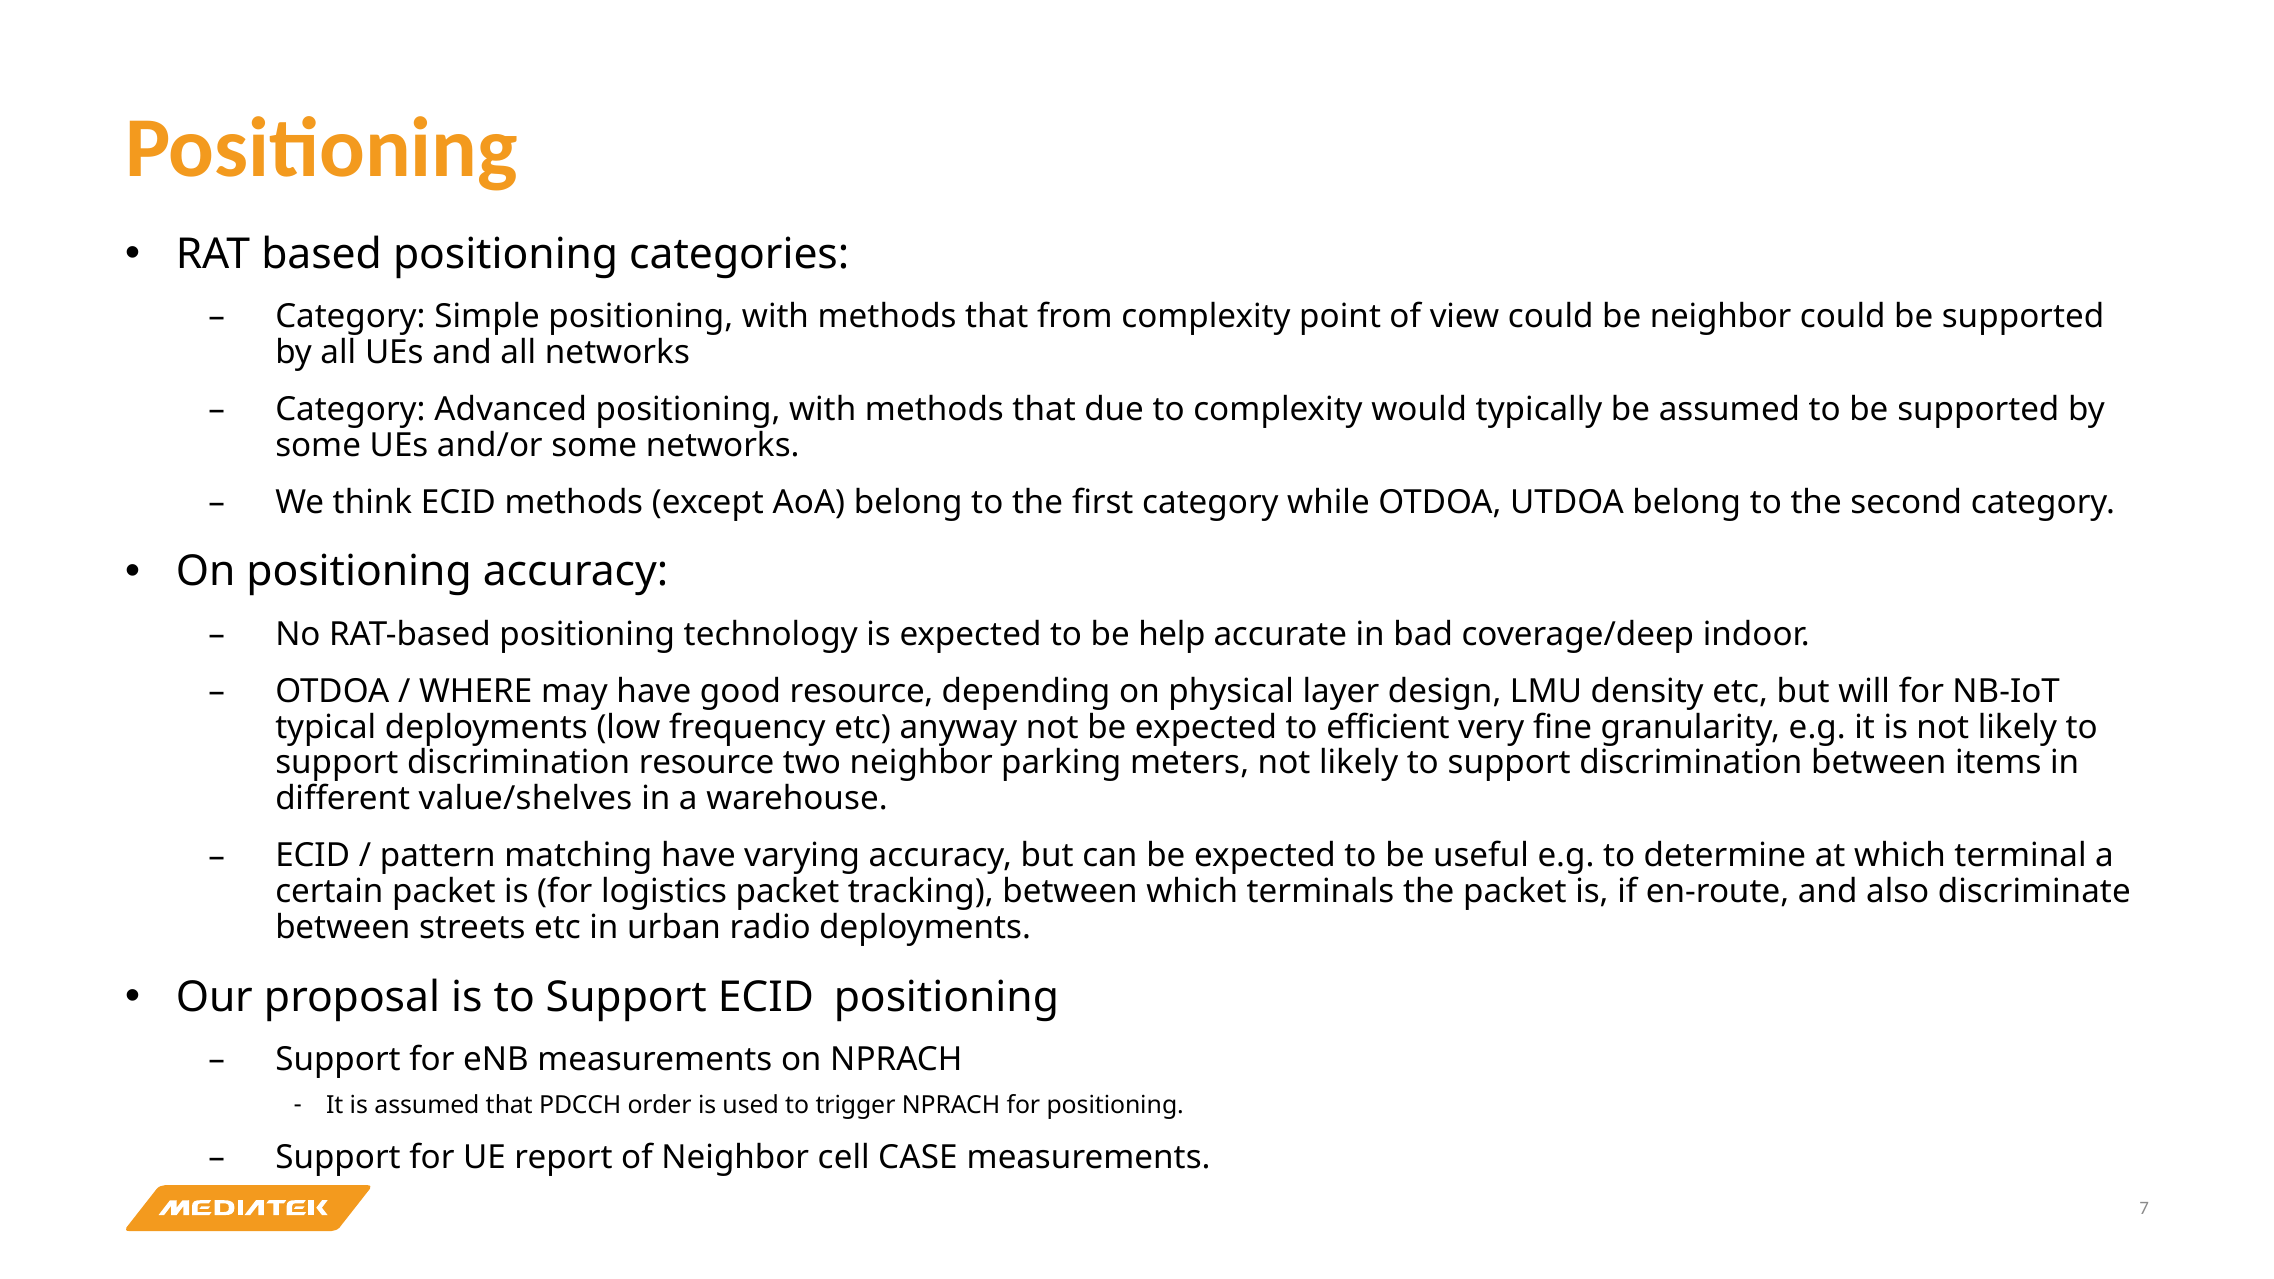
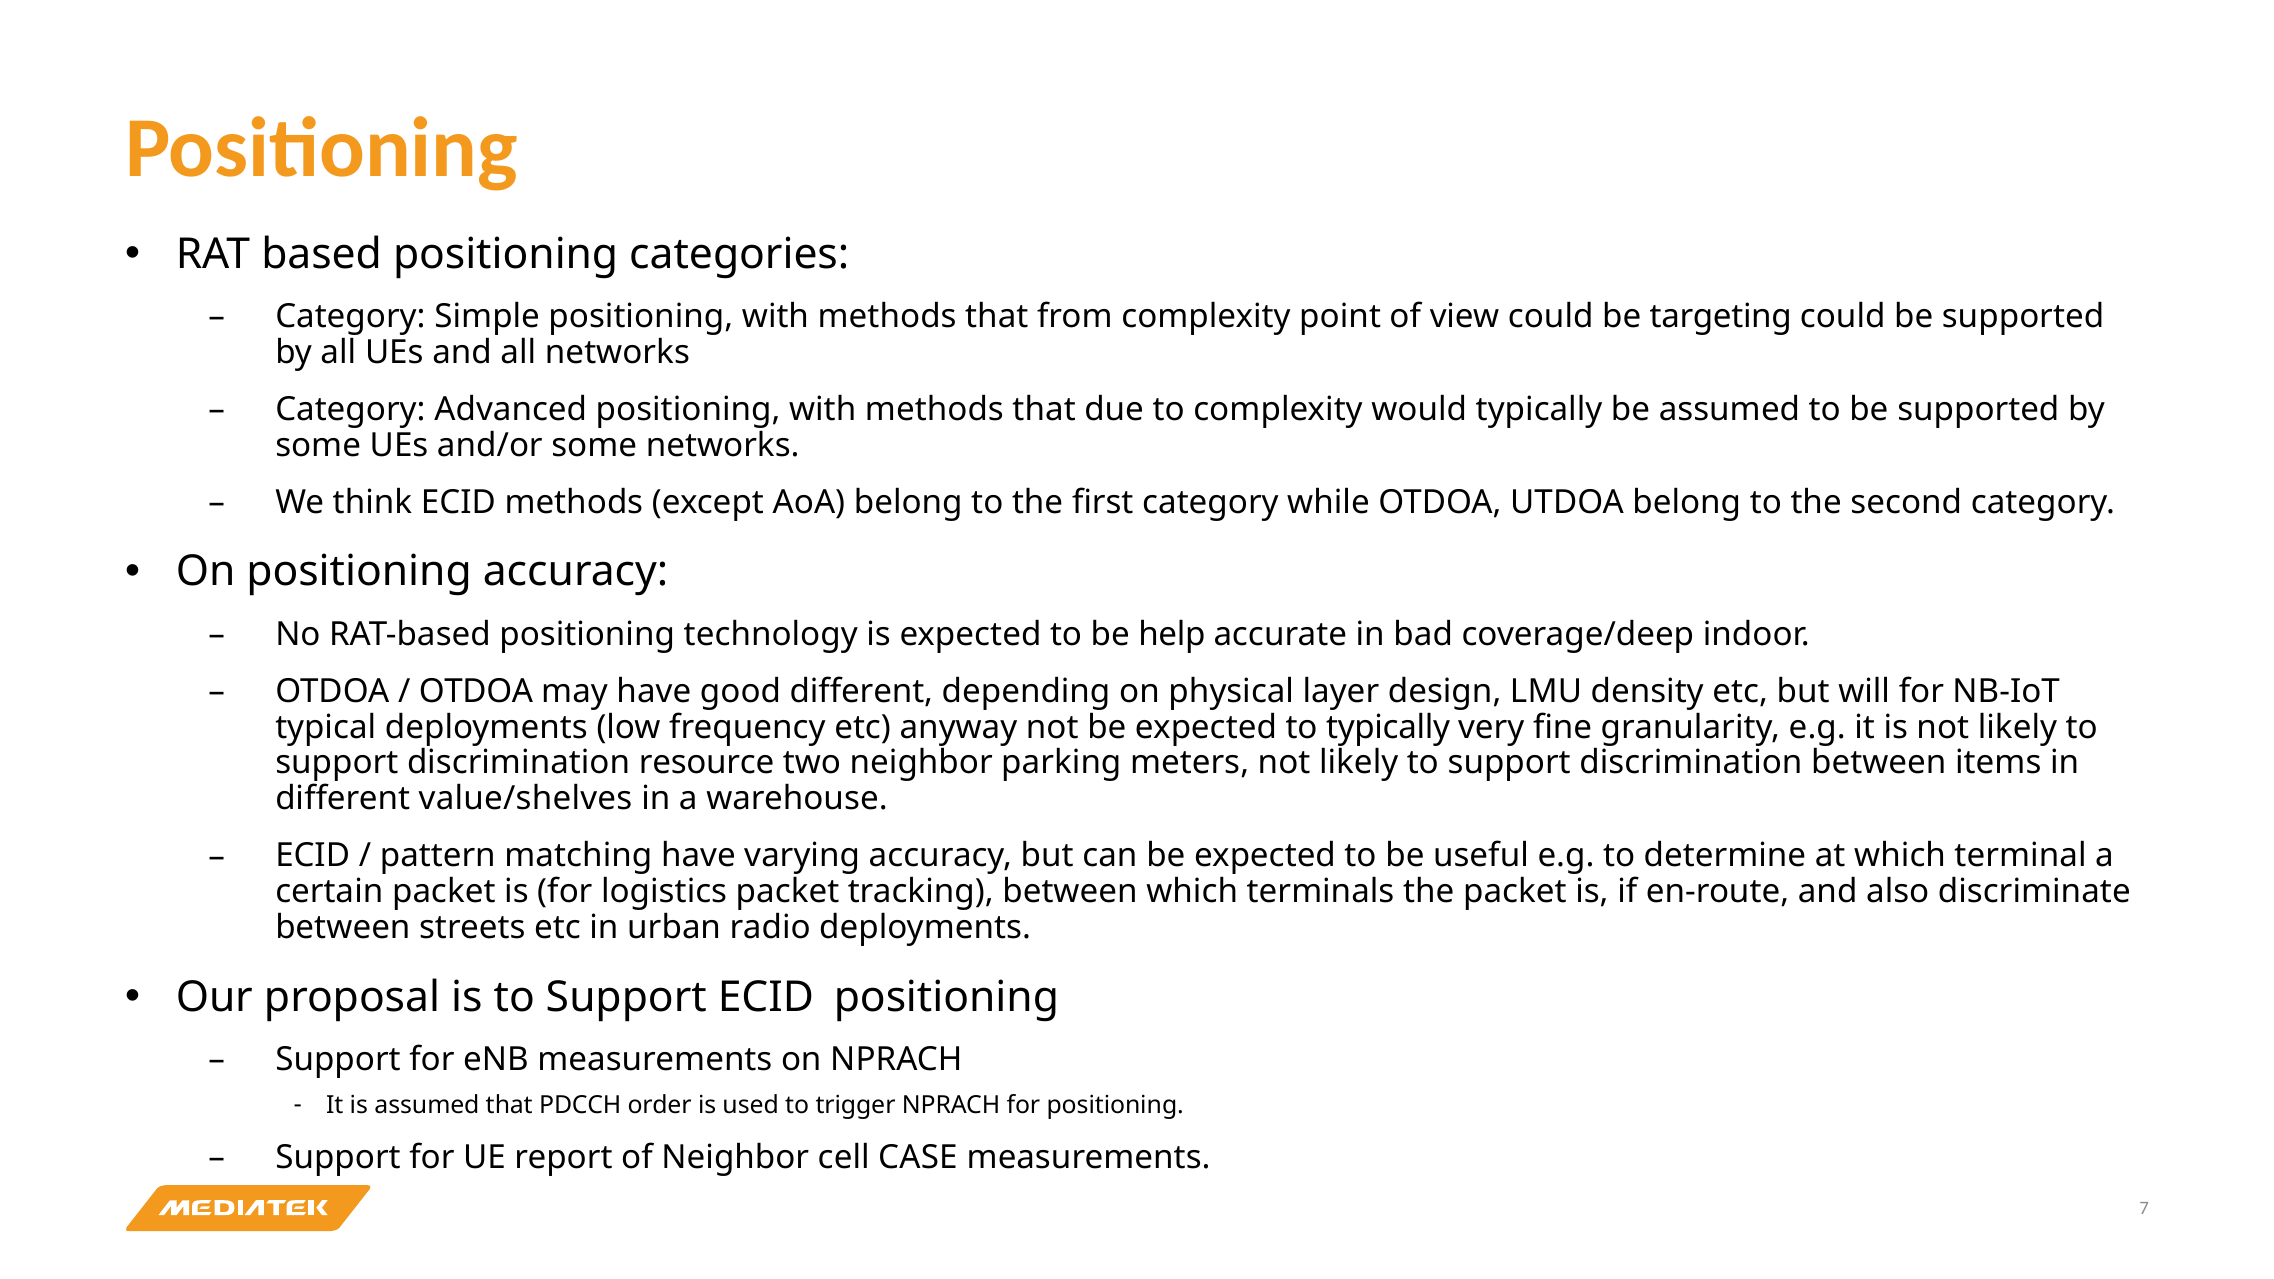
be neighbor: neighbor -> targeting
WHERE at (476, 691): WHERE -> OTDOA
good resource: resource -> different
to efficient: efficient -> typically
